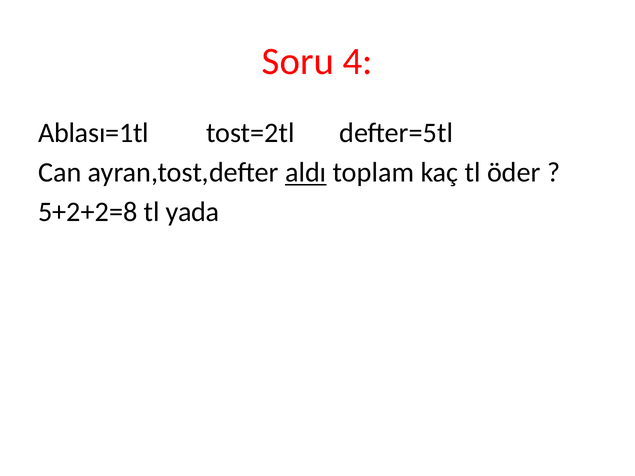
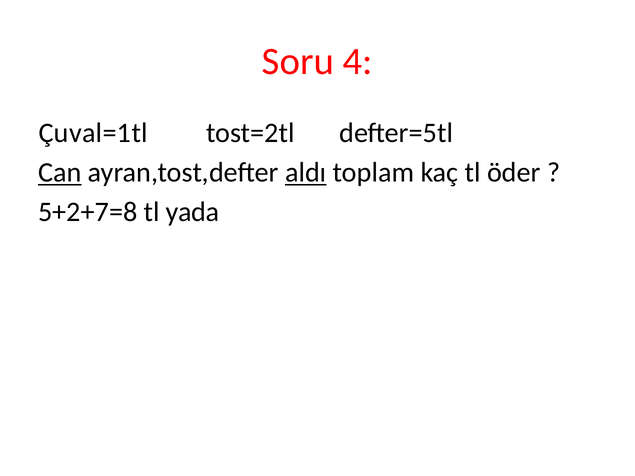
Ablası=1tl: Ablası=1tl -> Çuval=1tl
Can underline: none -> present
5+2+2=8: 5+2+2=8 -> 5+2+7=8
